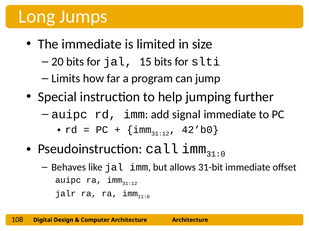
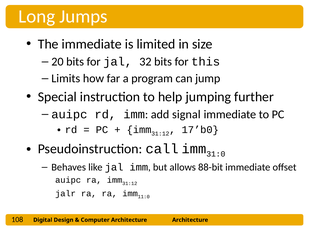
15: 15 -> 32
slti: slti -> this
42’b0: 42’b0 -> 17’b0
31-bit: 31-bit -> 88-bit
